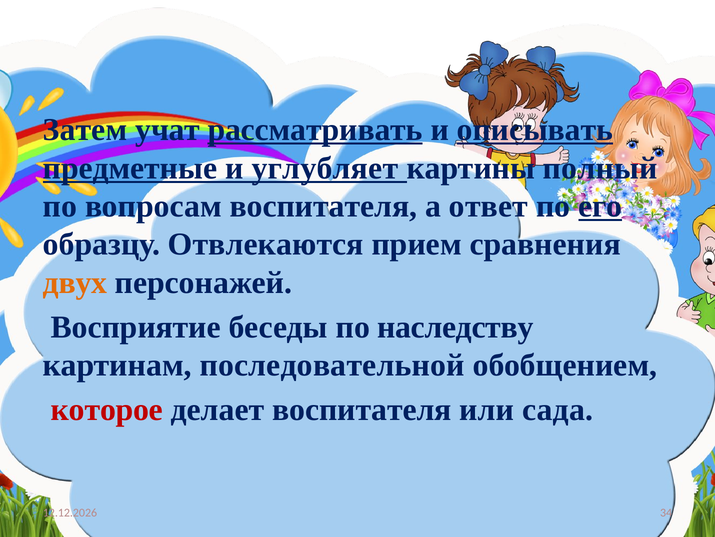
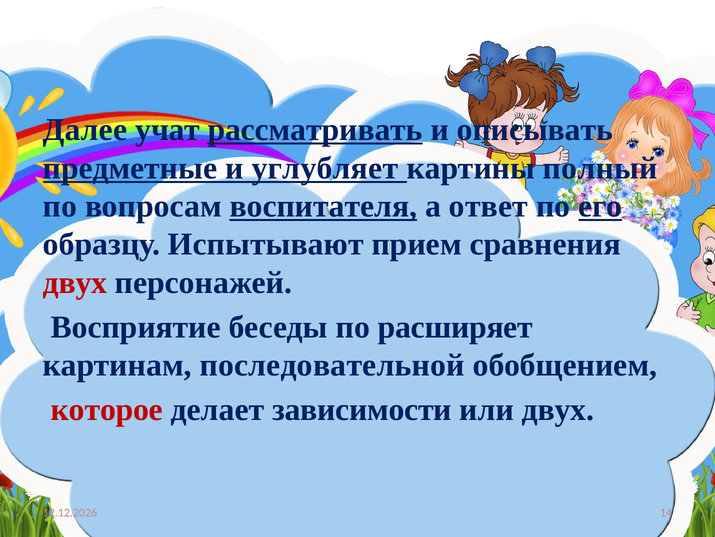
Затем: Затем -> Далее
описывать underline: present -> none
воспитателя at (323, 206) underline: none -> present
Отвлекаются: Отвлекаются -> Испытывают
двух at (75, 282) colour: orange -> red
наследству: наследству -> расширяет
делает воспитателя: воспитателя -> зависимости
или сада: сада -> двух
34: 34 -> 14
